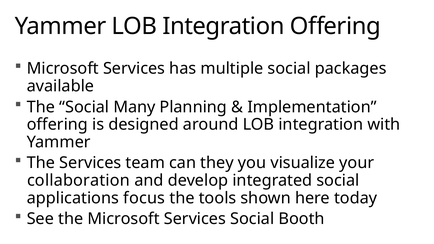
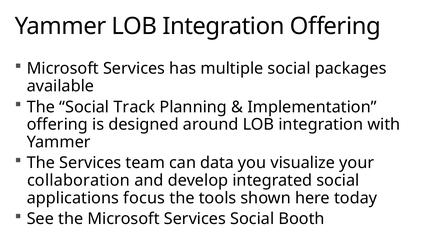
Many: Many -> Track
they: they -> data
